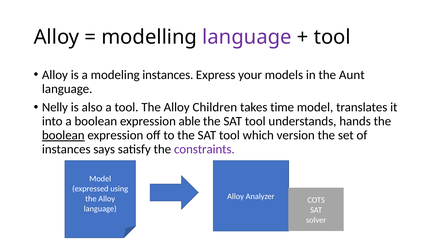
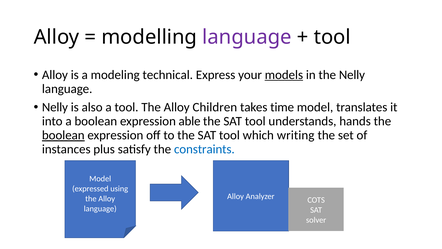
modeling instances: instances -> technical
models underline: none -> present
the Aunt: Aunt -> Nelly
version: version -> writing
says: says -> plus
constraints colour: purple -> blue
